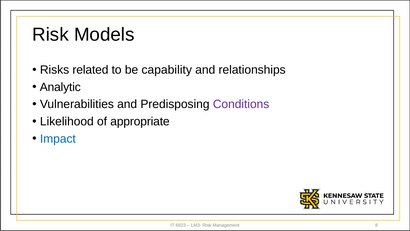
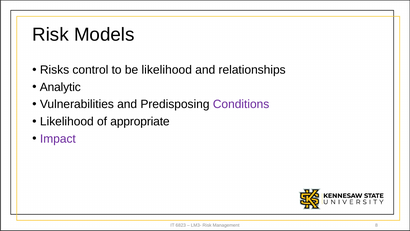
related: related -> control
be capability: capability -> likelihood
Impact colour: blue -> purple
